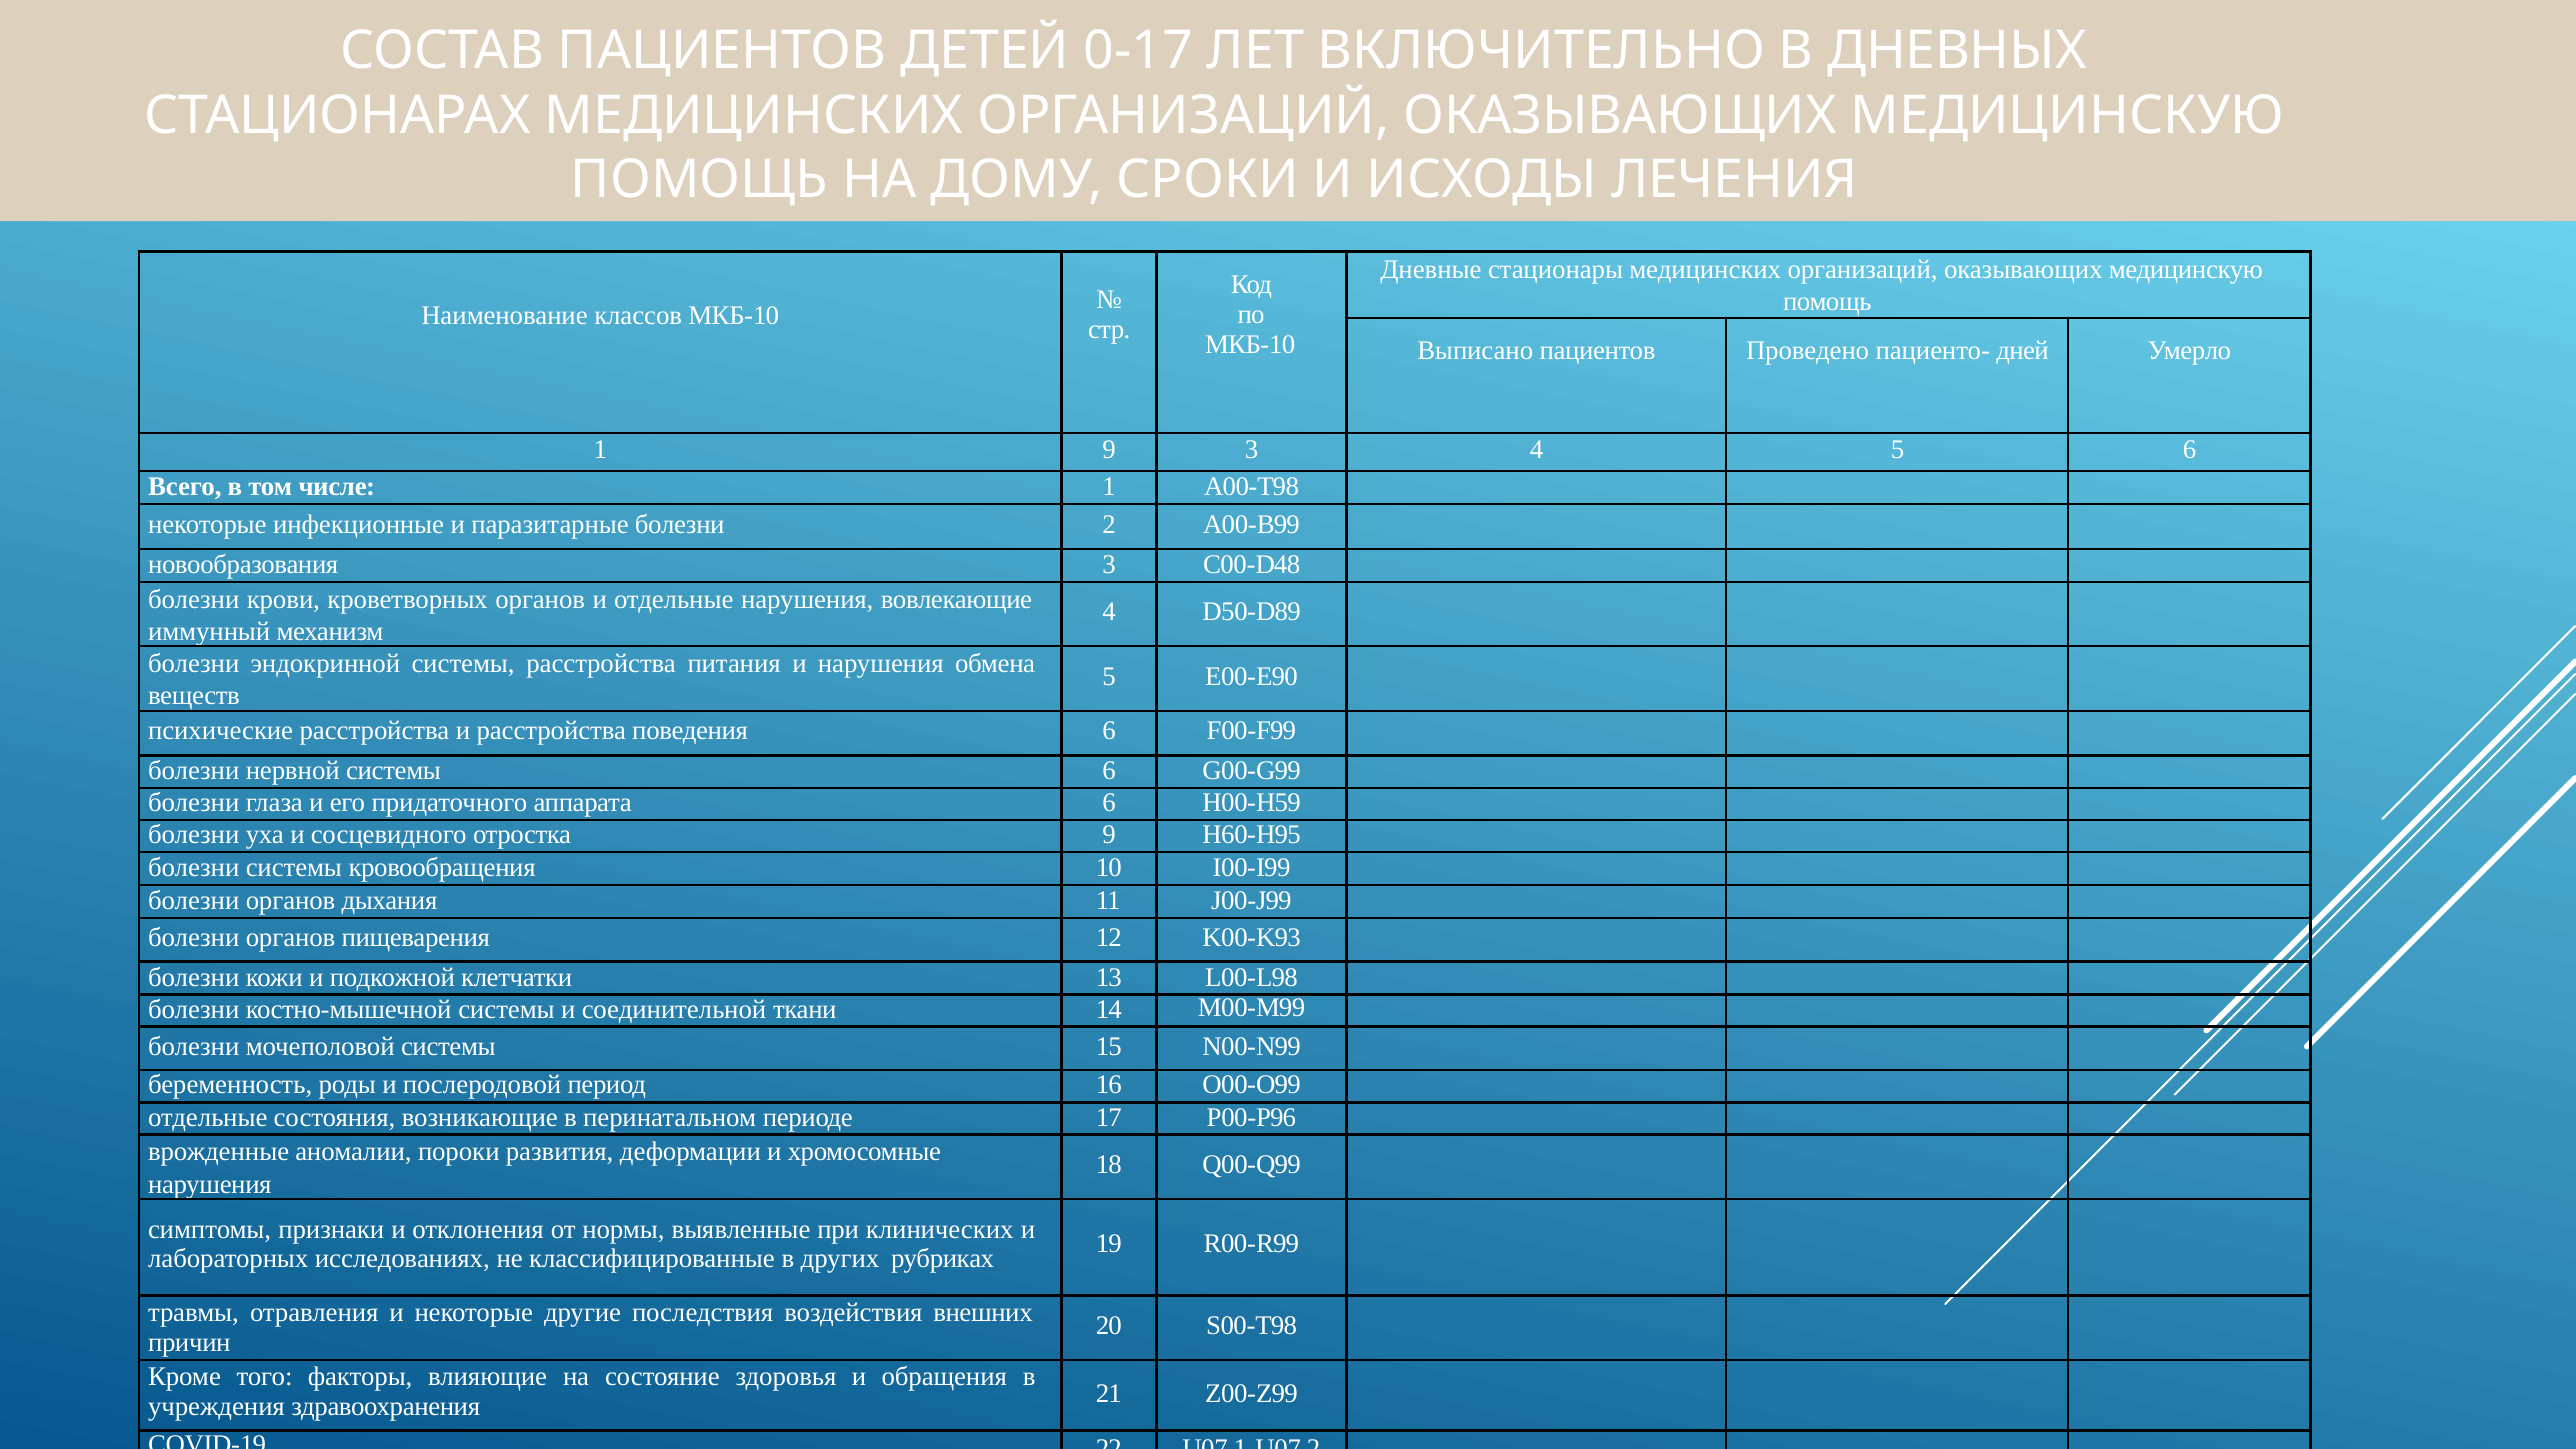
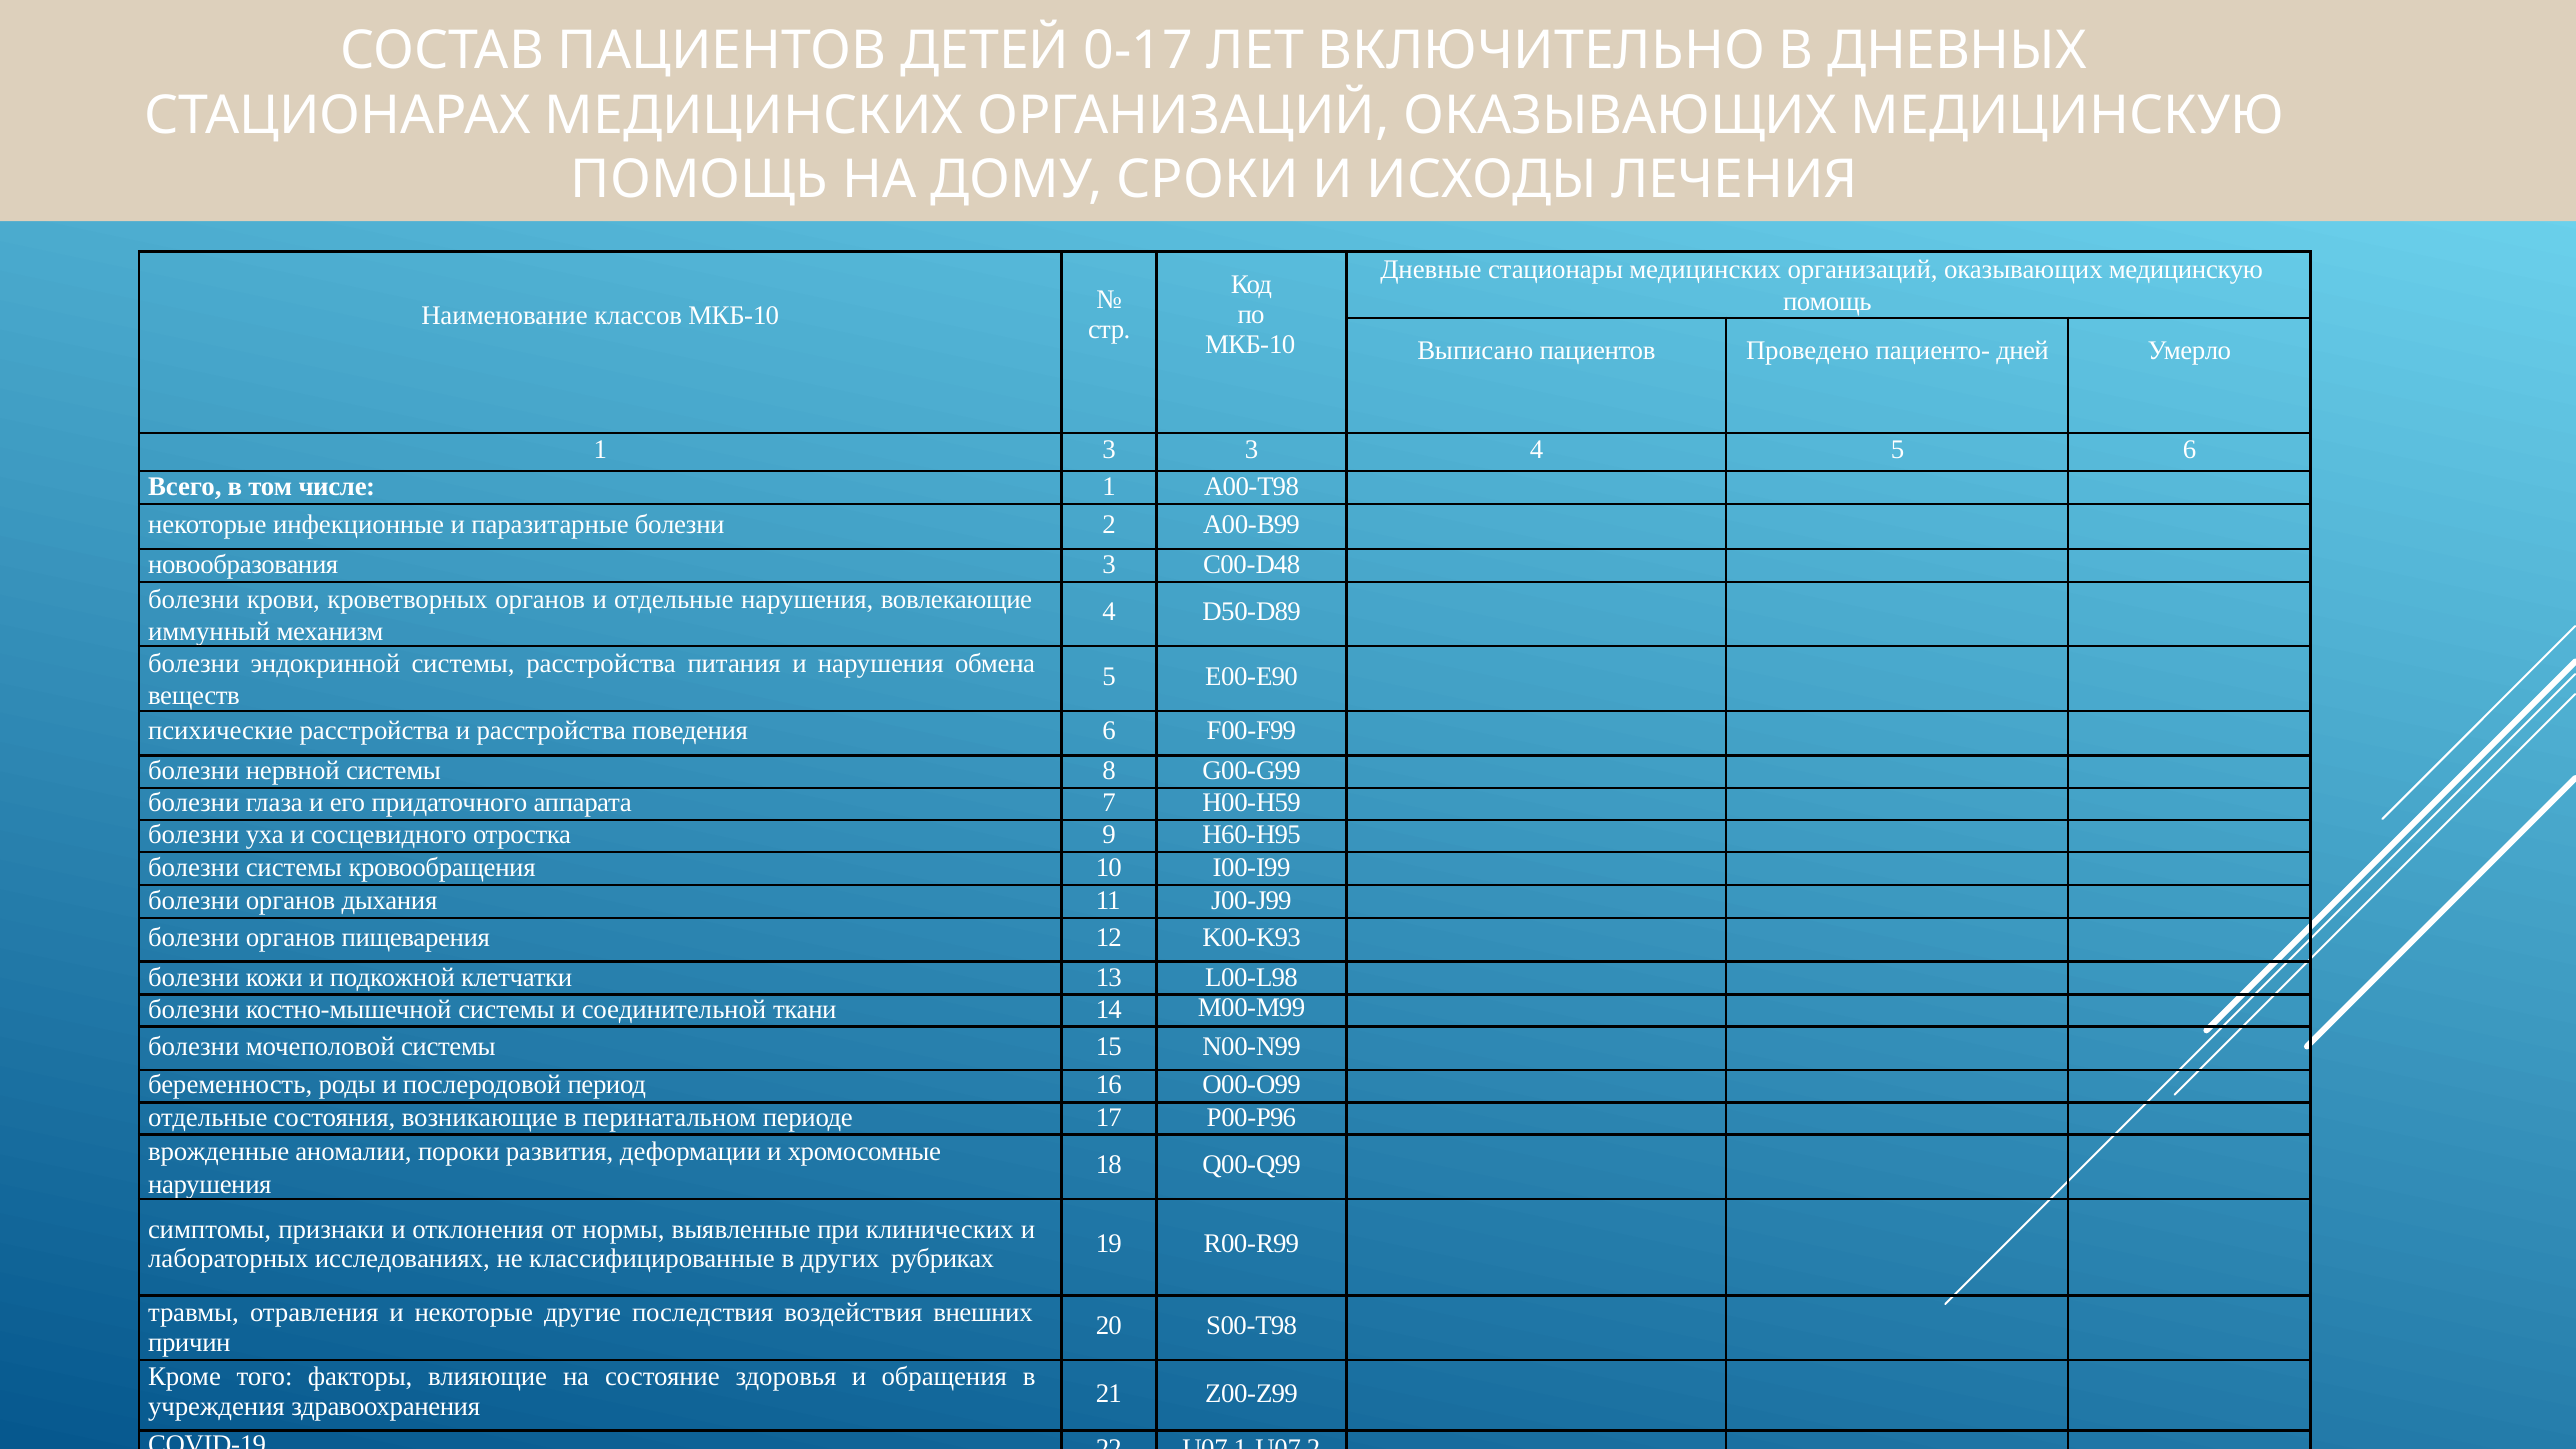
1 9: 9 -> 3
системы 6: 6 -> 8
аппарата 6: 6 -> 7
